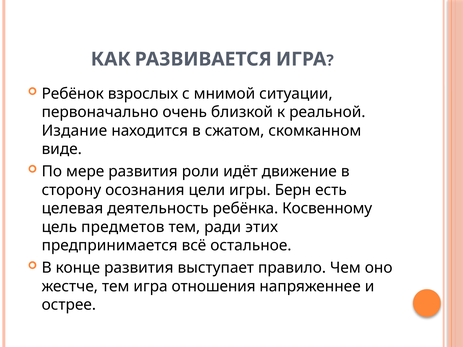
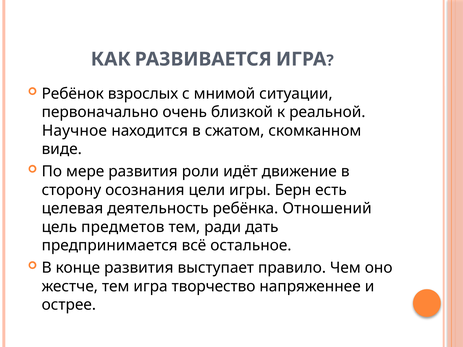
Издание: Издание -> Научное
Косвенному: Косвенному -> Отношений
этих: этих -> дать
отношения: отношения -> творчество
